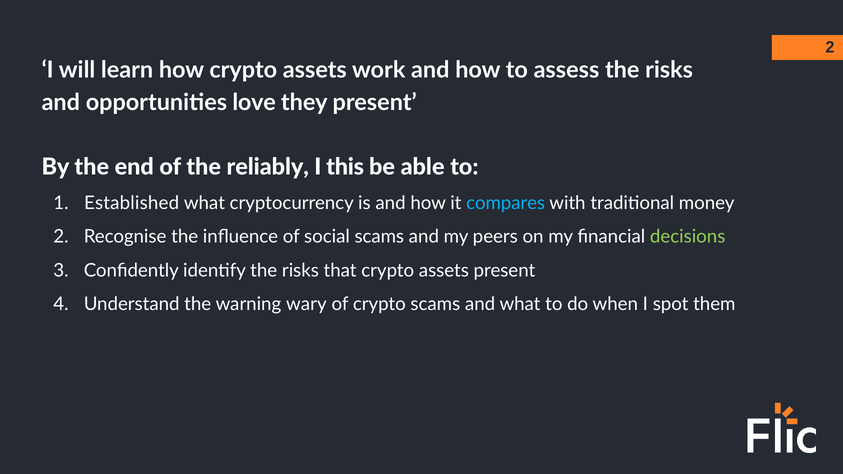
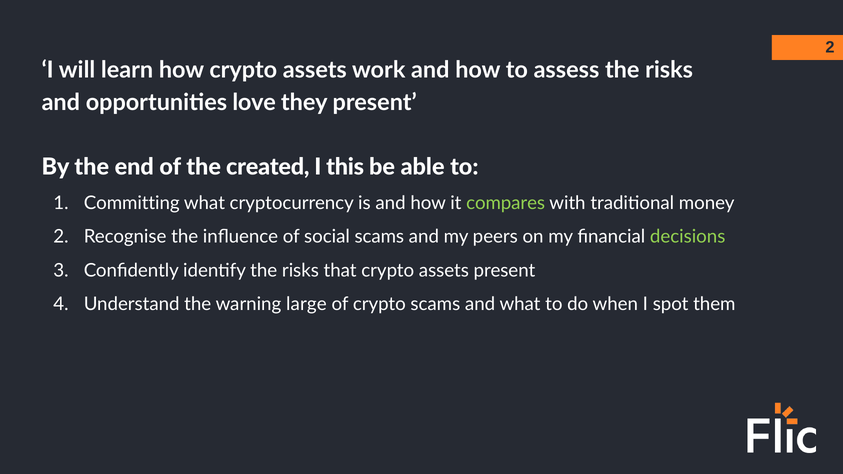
reliably: reliably -> created
Established: Established -> Committing
compares colour: light blue -> light green
wary: wary -> large
